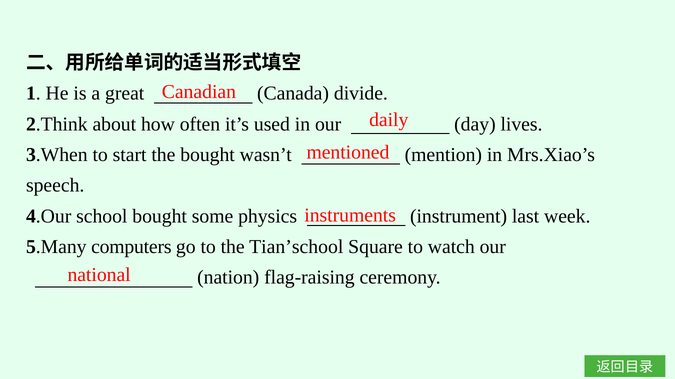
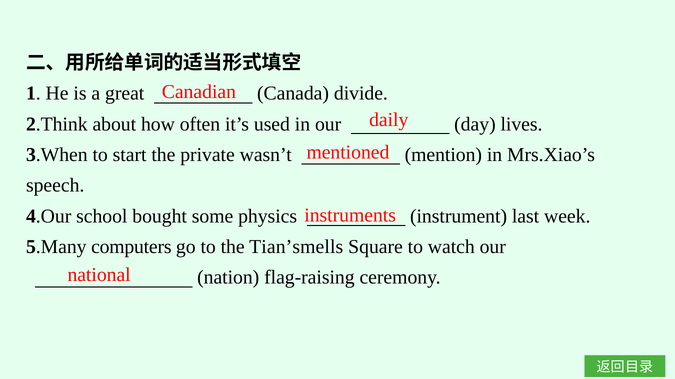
the bought: bought -> private
Tian’school: Tian’school -> Tian’smells
